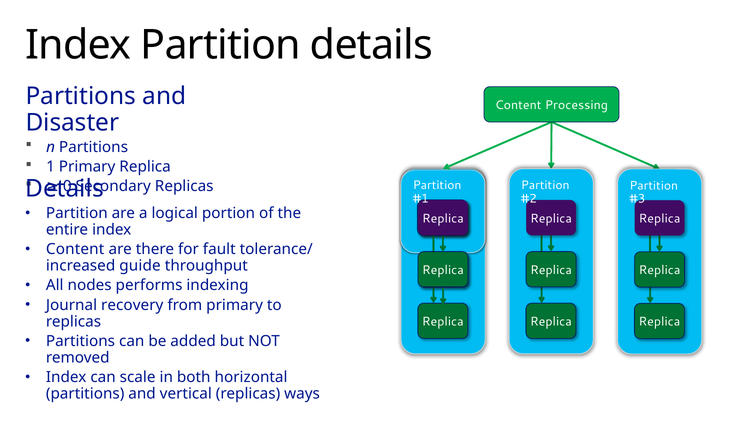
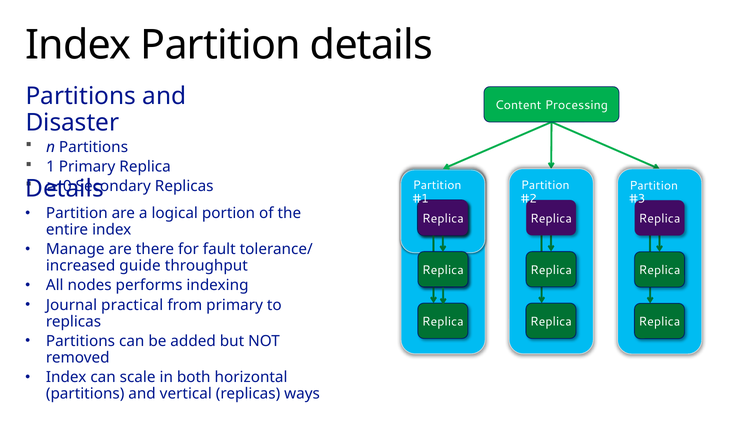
Content at (75, 249): Content -> Manage
recovery: recovery -> practical
